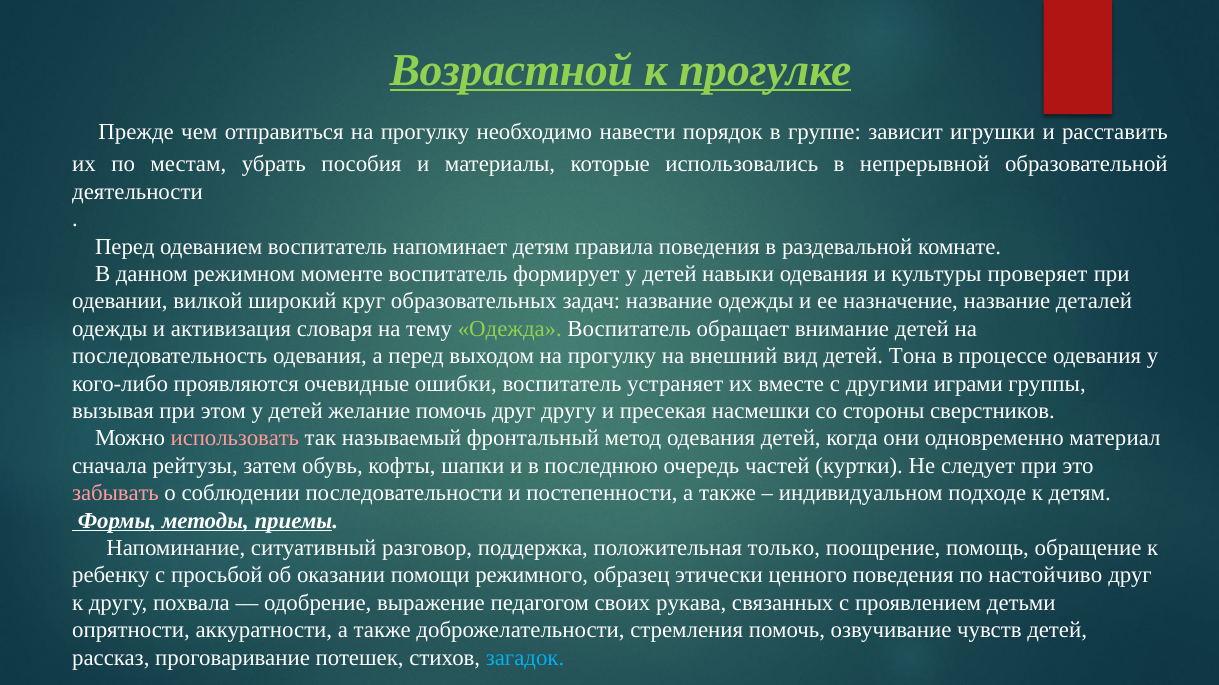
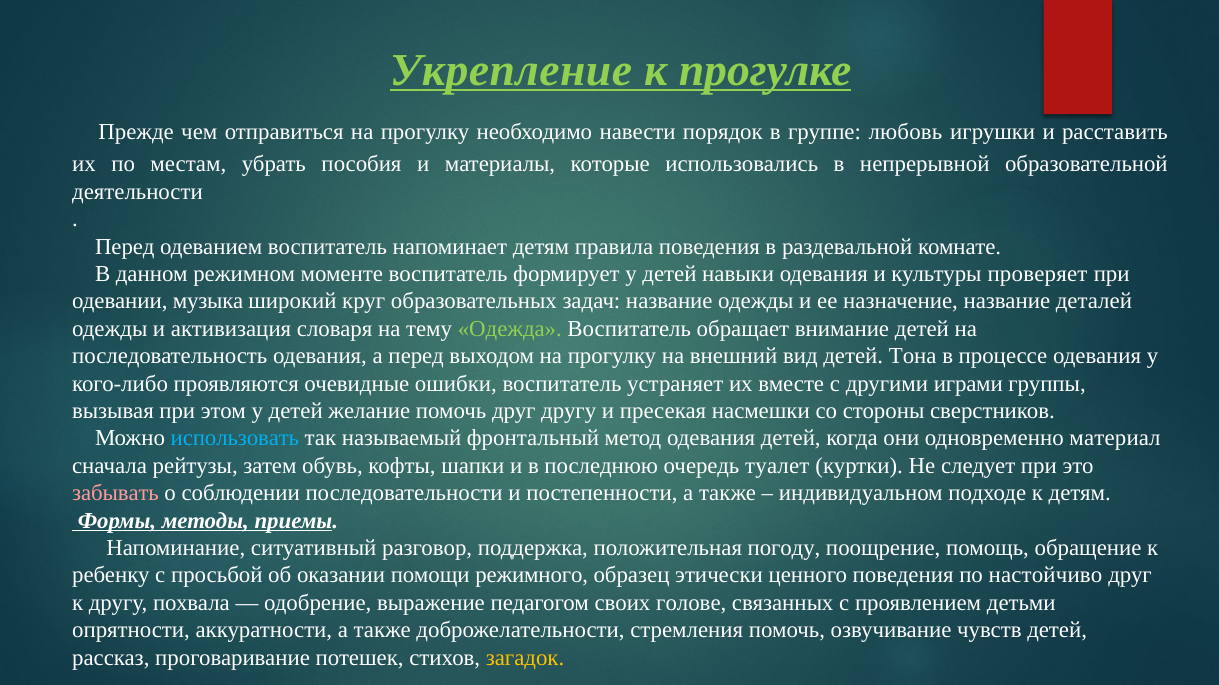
Возрастной: Возрастной -> Укрепление
зависит: зависит -> любовь
вилкой: вилкой -> музыка
использовать colour: pink -> light blue
частей: частей -> туалет
только: только -> погоду
рукава: рукава -> голове
загадок colour: light blue -> yellow
